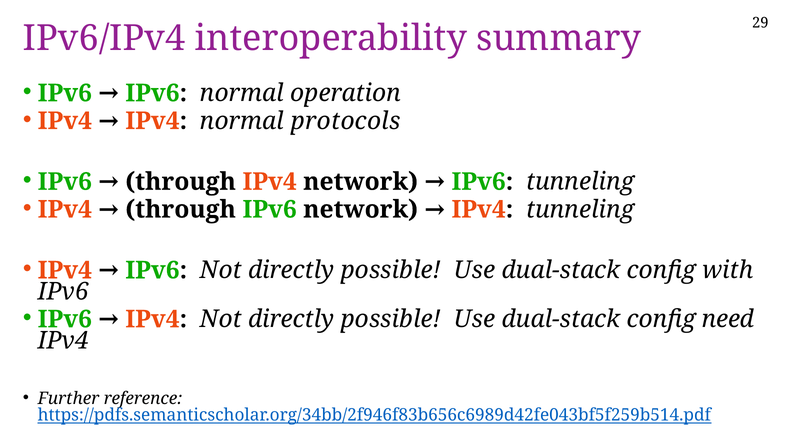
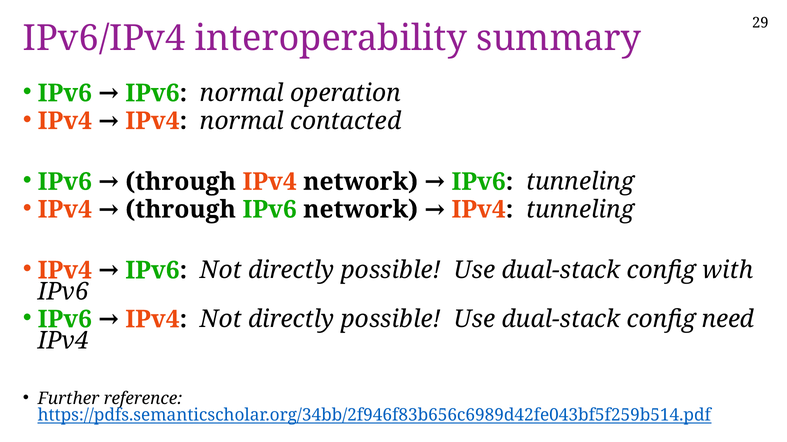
protocols: protocols -> contacted
